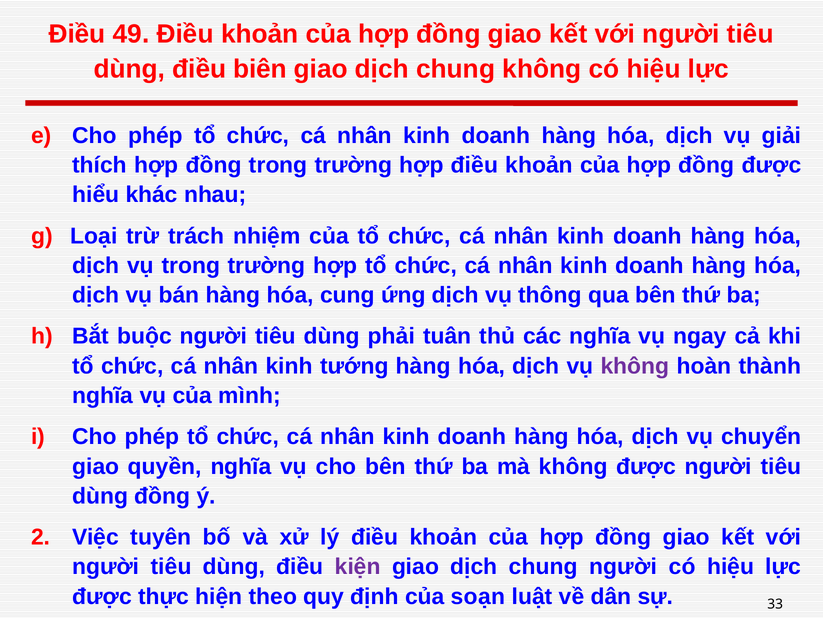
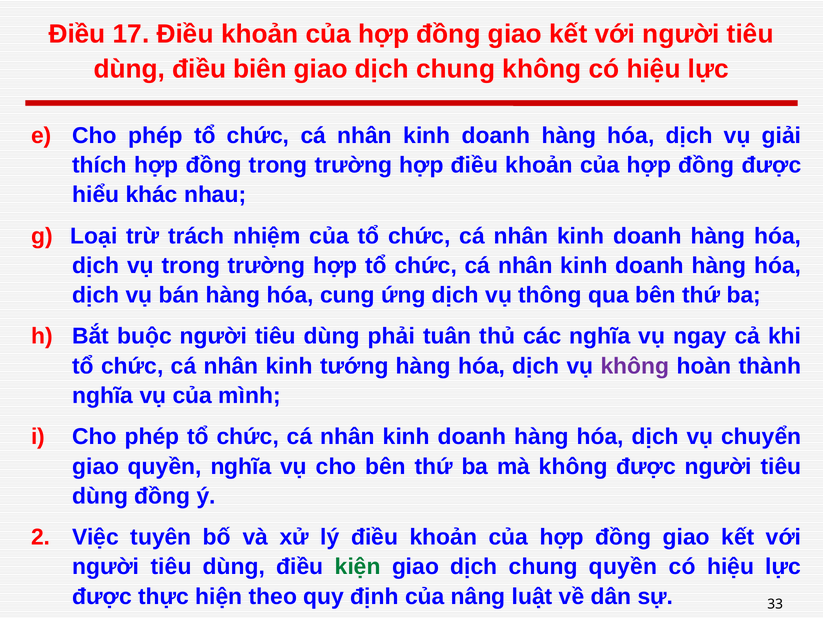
49: 49 -> 17
kiện colour: purple -> green
chung người: người -> quyền
soạn: soạn -> nâng
